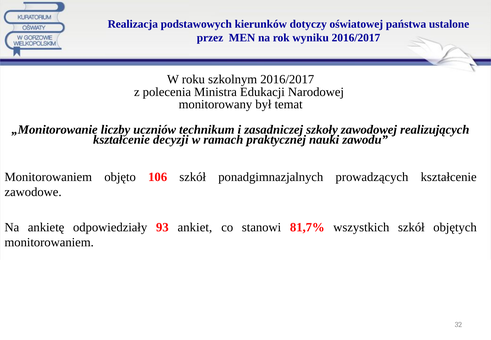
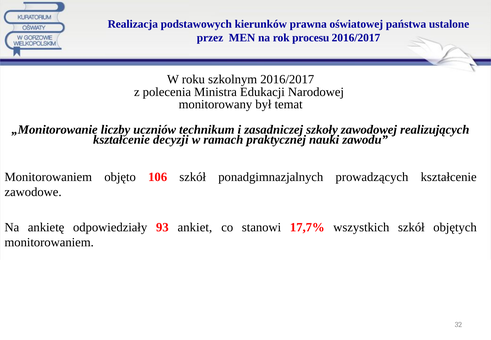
dotyczy: dotyczy -> prawna
wyniku: wyniku -> procesu
81,7%: 81,7% -> 17,7%
